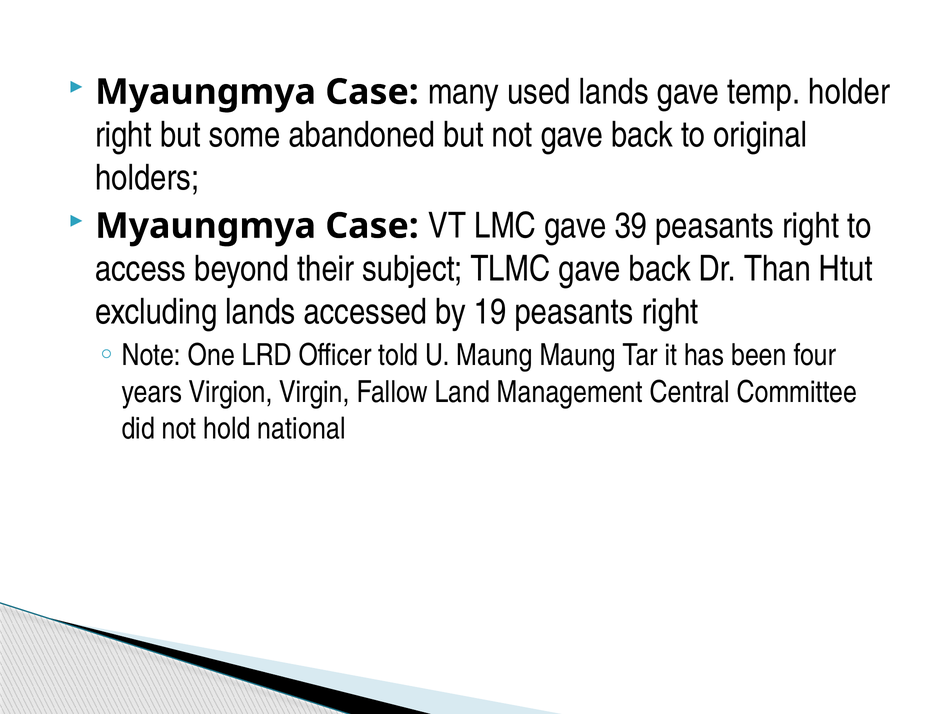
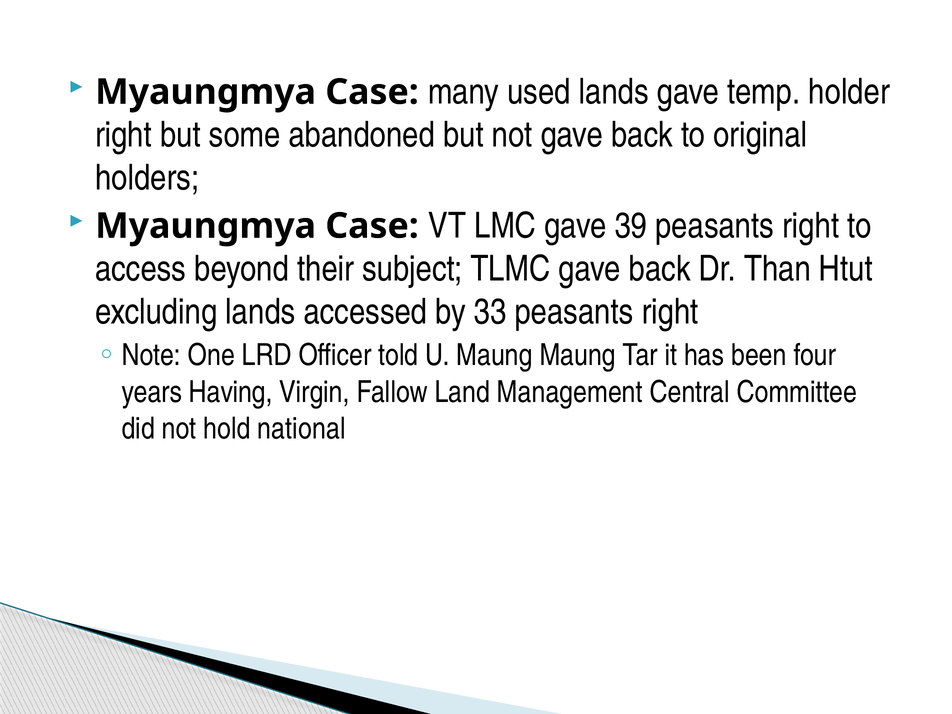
19: 19 -> 33
Virgion: Virgion -> Having
